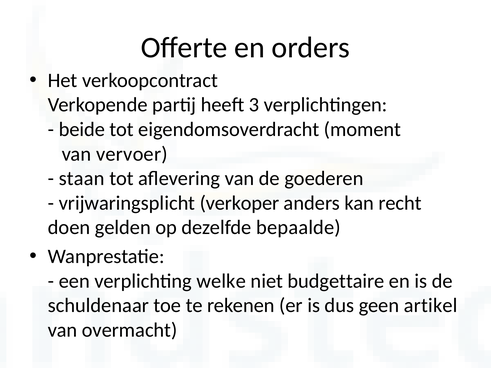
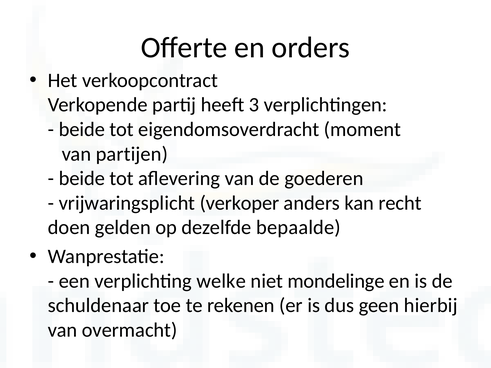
vervoer: vervoer -> partijen
staan at (82, 179): staan -> beide
budgettaire: budgettaire -> mondelinge
artikel: artikel -> hierbij
